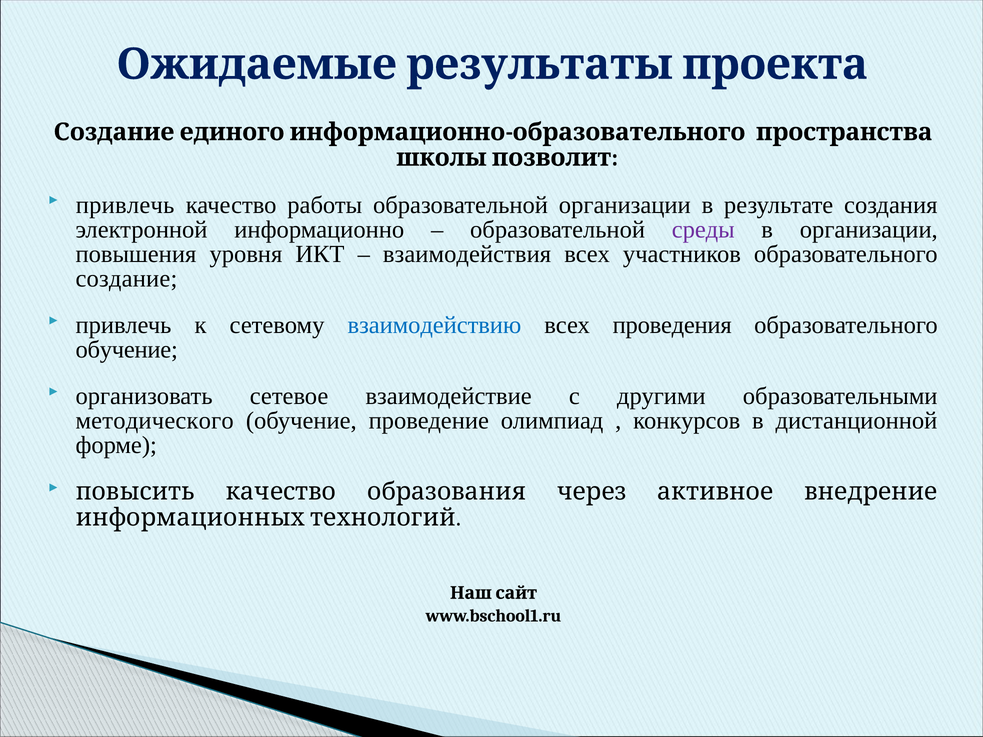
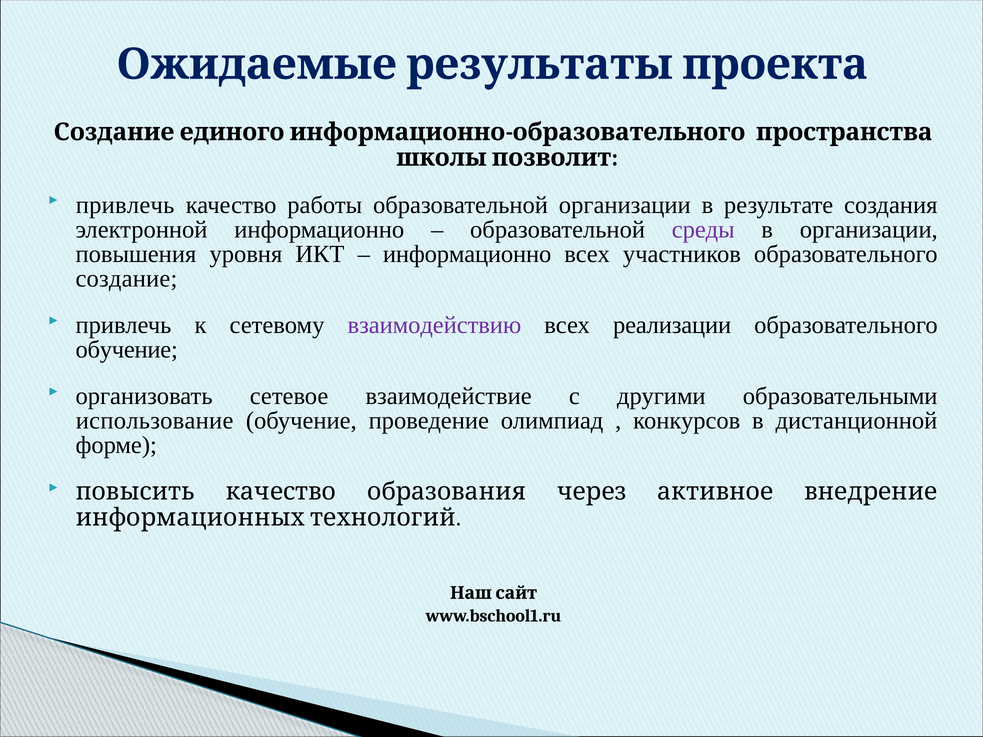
взаимодействия at (467, 254): взаимодействия -> информационно
взаимодействию colour: blue -> purple
проведения: проведения -> реализации
методического: методического -> использование
